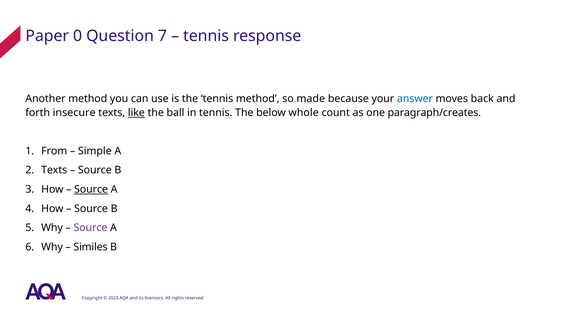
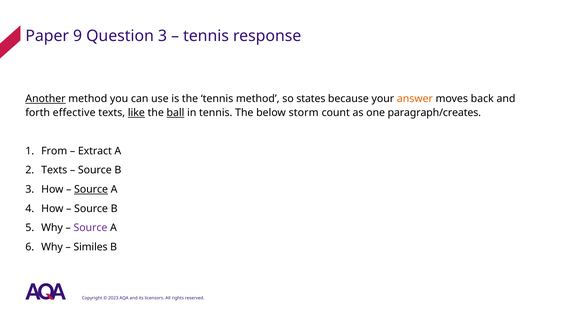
0: 0 -> 9
Question 7: 7 -> 3
Another underline: none -> present
made: made -> states
answer colour: blue -> orange
insecure: insecure -> effective
ball underline: none -> present
whole: whole -> storm
Simple: Simple -> Extract
